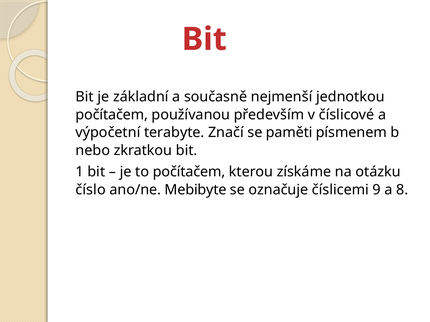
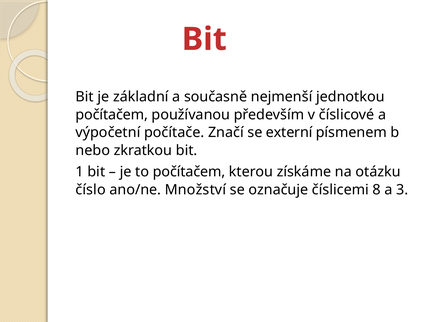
terabyte: terabyte -> počítače
paměti: paměti -> externí
Mebibyte: Mebibyte -> Množství
9: 9 -> 8
8: 8 -> 3
